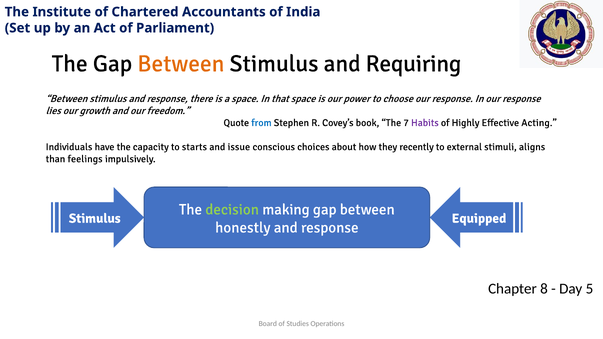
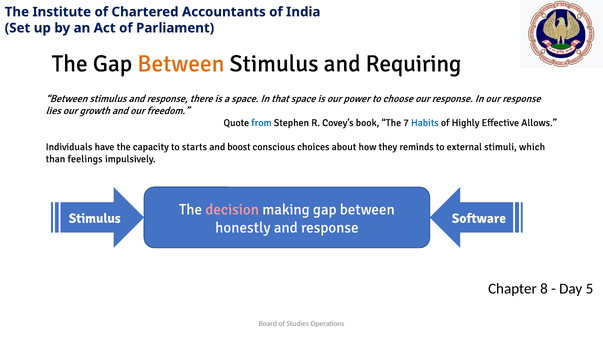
Habits colour: purple -> blue
Acting: Acting -> Allows
issue: issue -> boost
recently: recently -> reminds
aligns: aligns -> which
decision colour: light green -> pink
Equipped: Equipped -> Software
